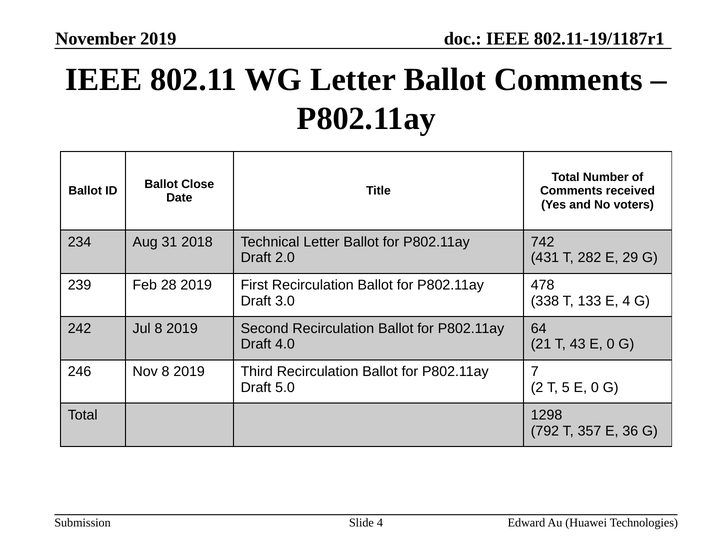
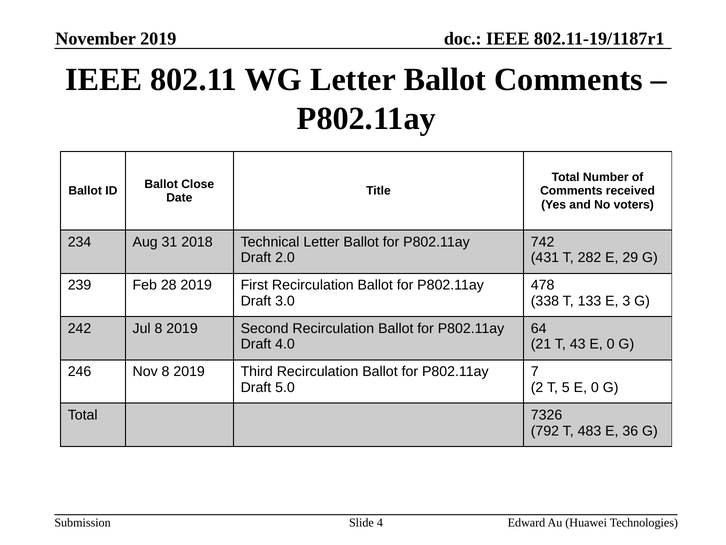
E 4: 4 -> 3
1298: 1298 -> 7326
357: 357 -> 483
